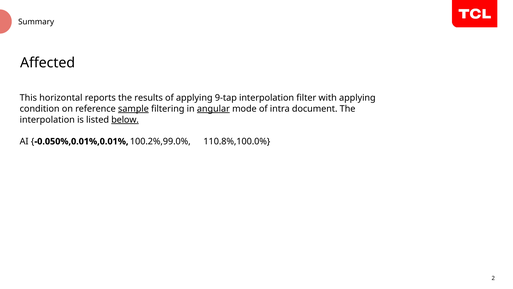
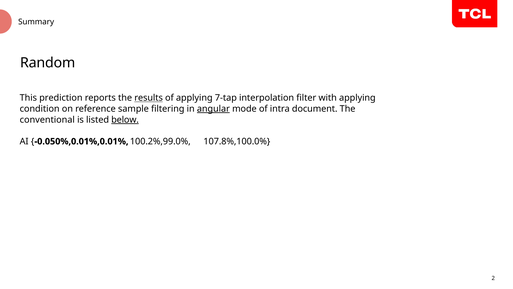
Affected: Affected -> Random
horizontal: horizontal -> prediction
results underline: none -> present
9-tap: 9-tap -> 7-tap
sample underline: present -> none
interpolation at (47, 120): interpolation -> conventional
110.8%,100.0%: 110.8%,100.0% -> 107.8%,100.0%
